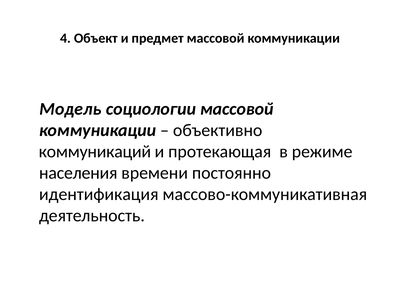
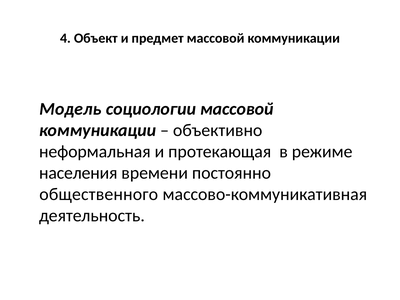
коммуникаций: коммуникаций -> неформальная
идентификация: идентификация -> общественного
